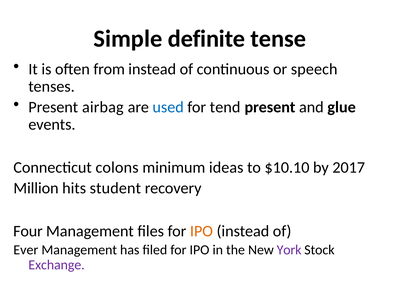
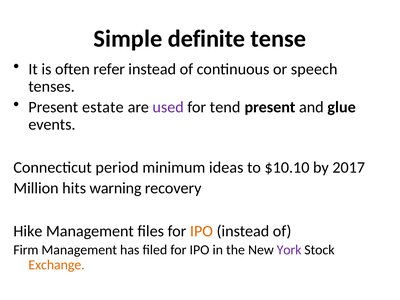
from: from -> refer
airbag: airbag -> estate
used colour: blue -> purple
colons: colons -> period
student: student -> warning
Four: Four -> Hike
Ever: Ever -> Firm
Exchange colour: purple -> orange
